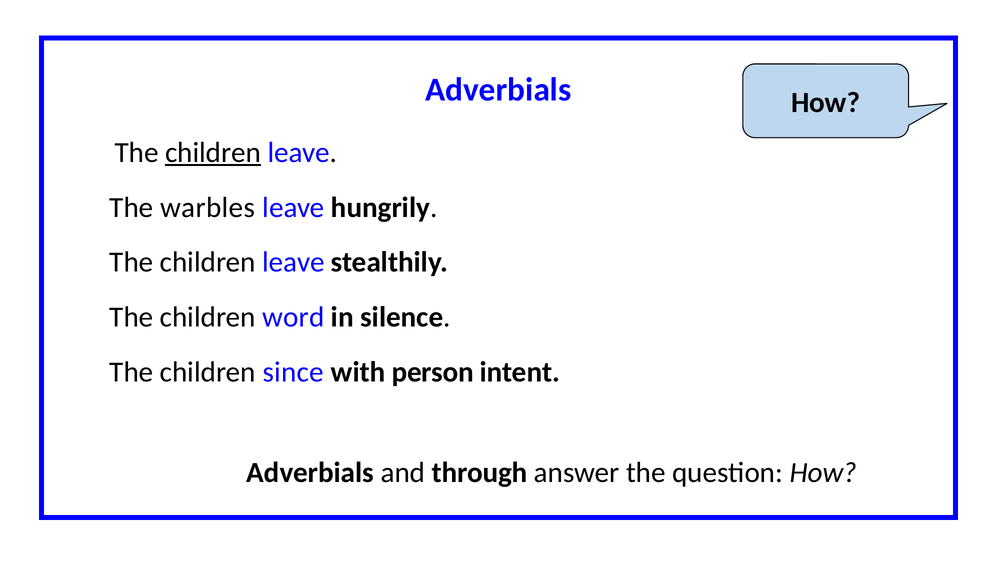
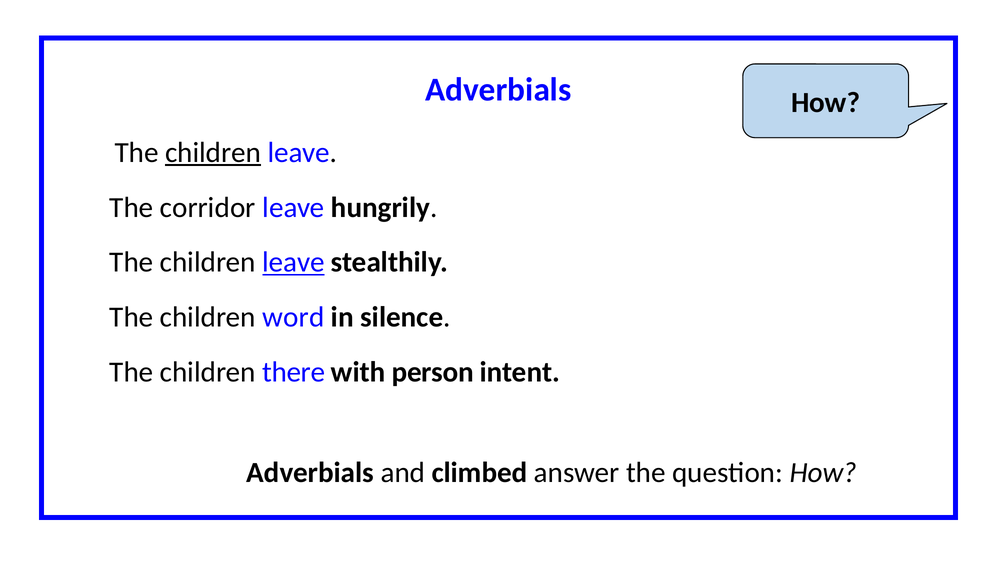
warbles: warbles -> corridor
leave at (293, 263) underline: none -> present
since: since -> there
through: through -> climbed
